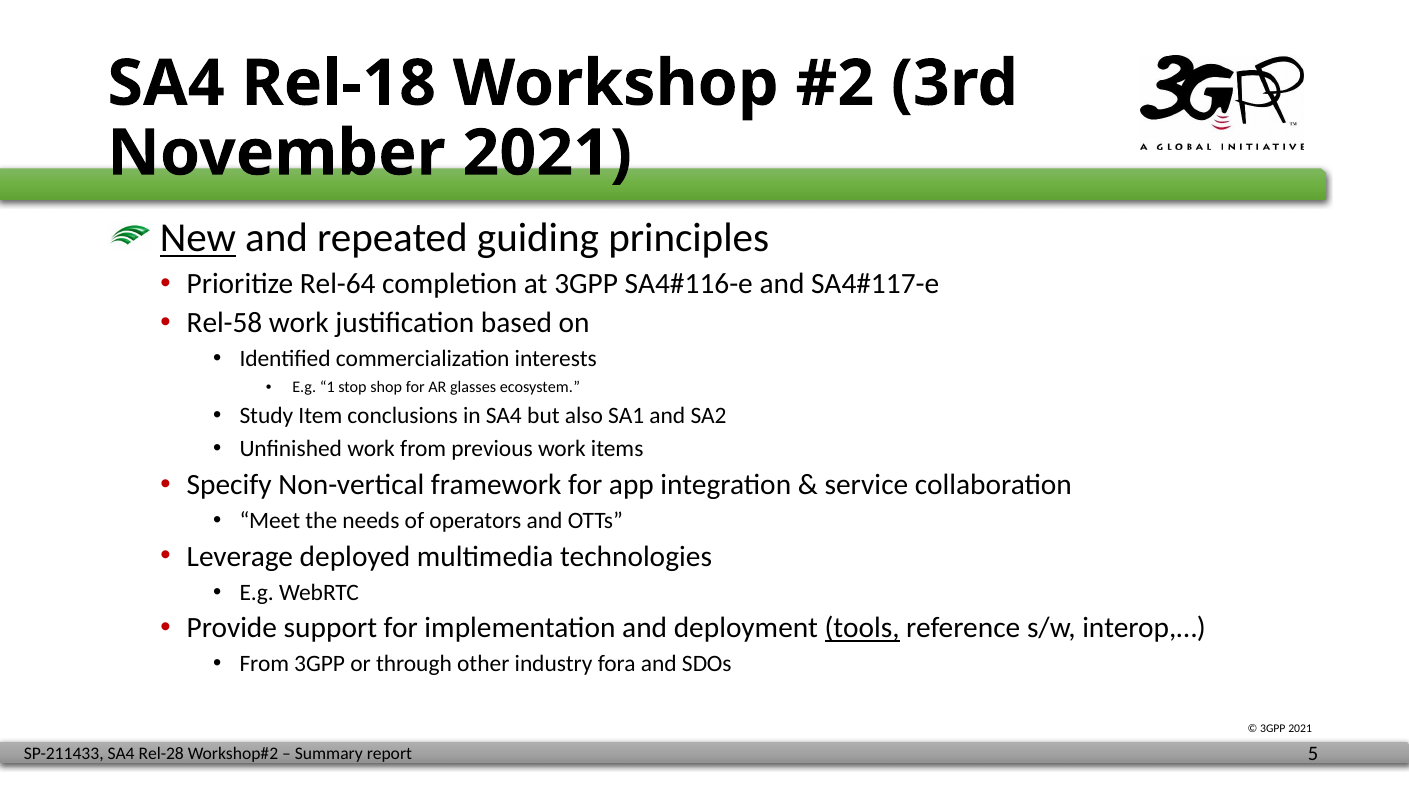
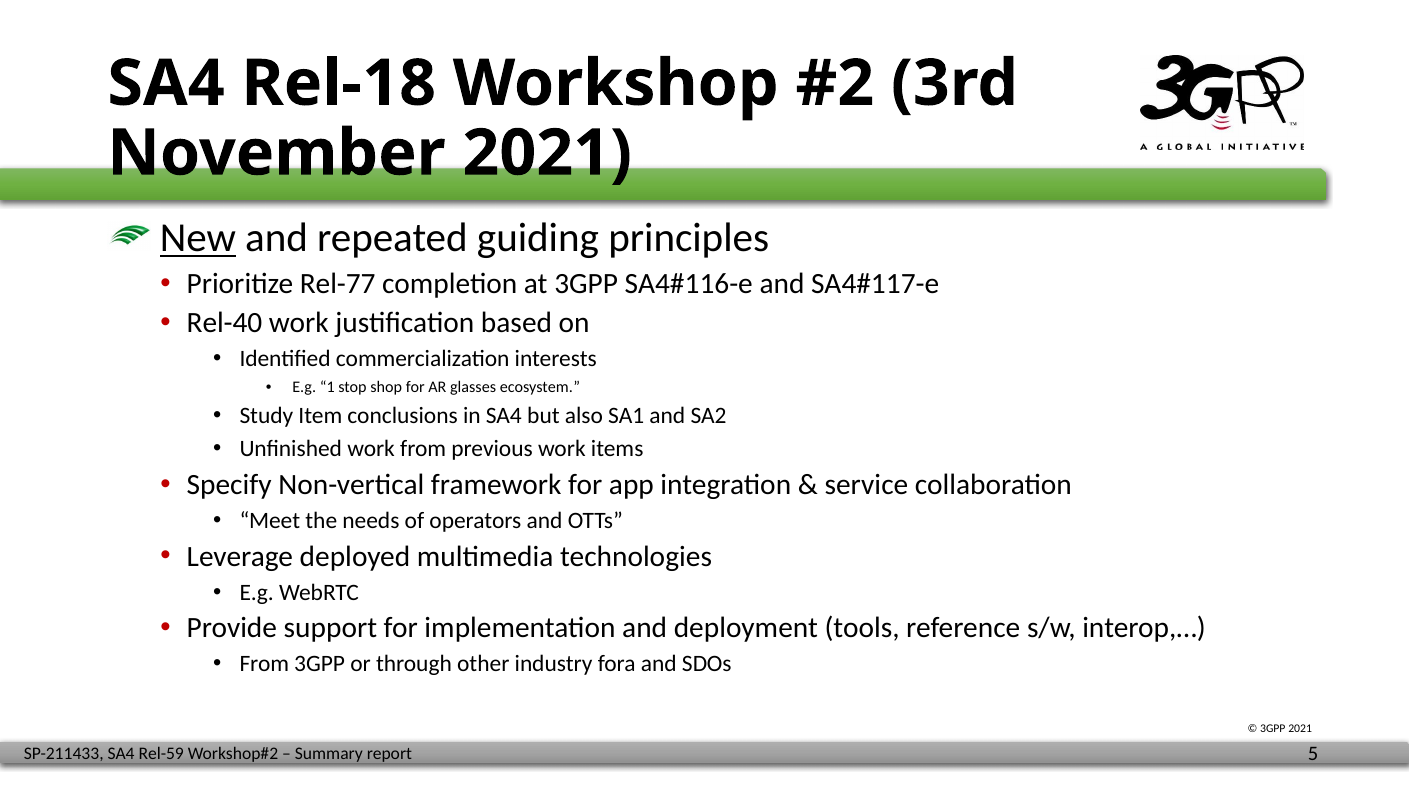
Rel-64: Rel-64 -> Rel-77
Rel-58: Rel-58 -> Rel-40
tools underline: present -> none
Rel-28: Rel-28 -> Rel-59
